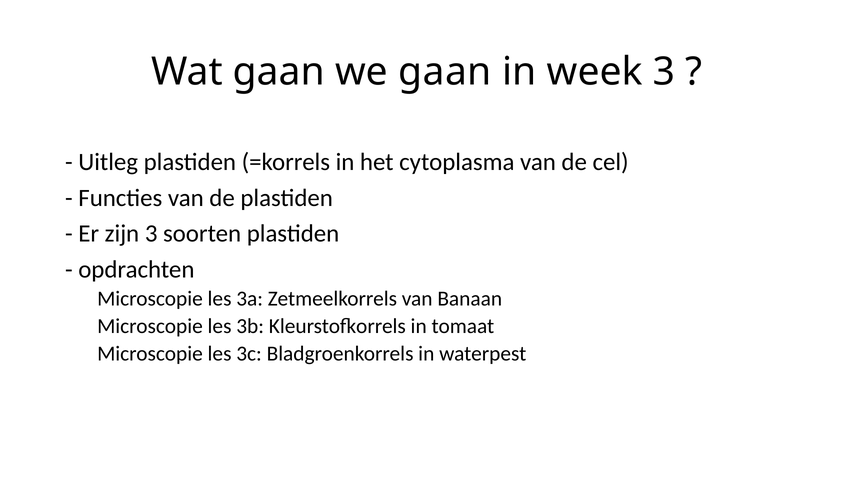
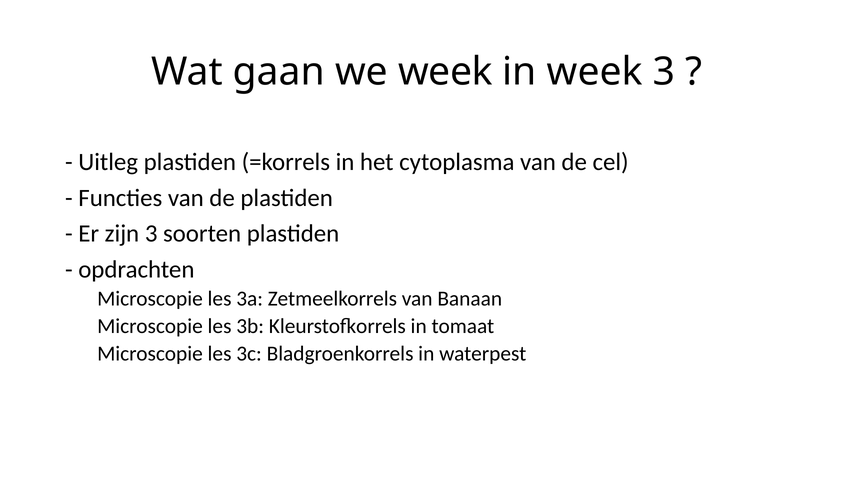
we gaan: gaan -> week
